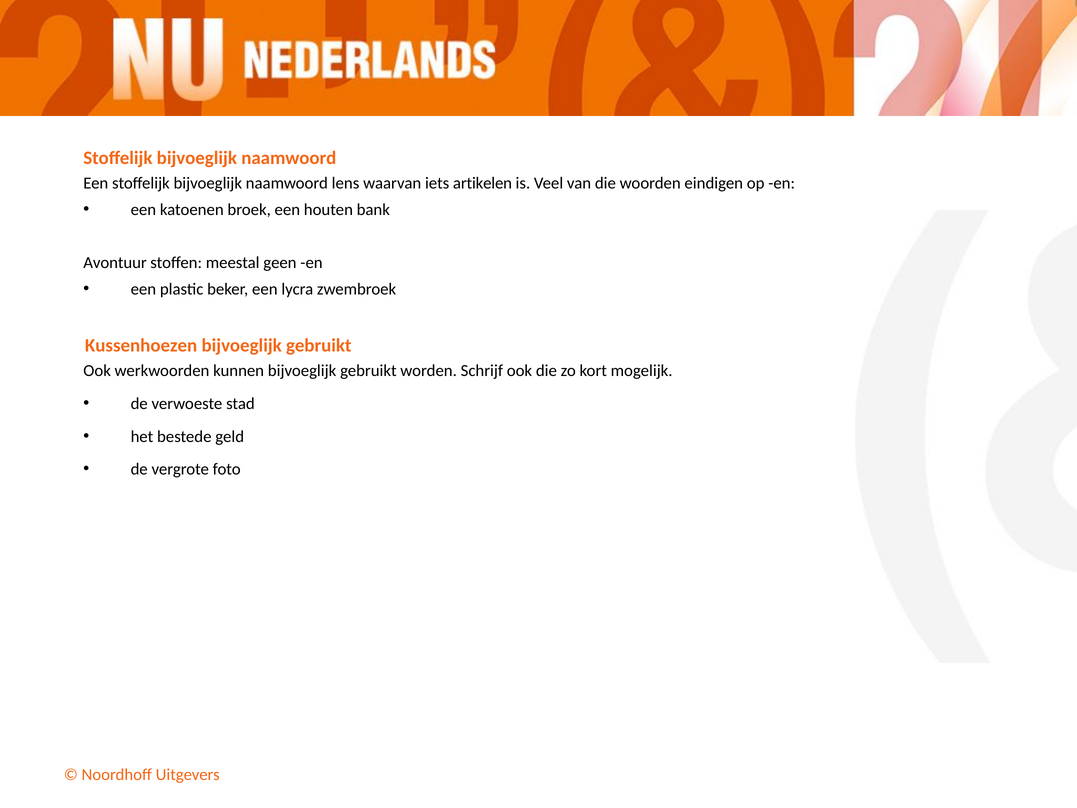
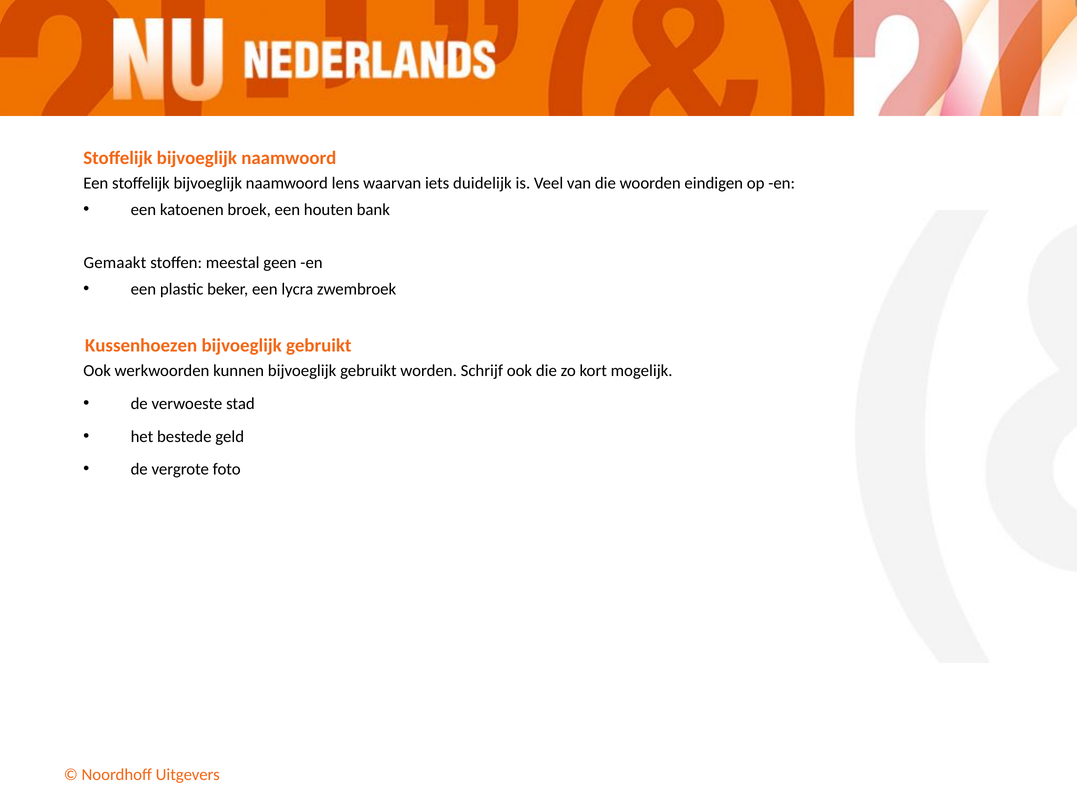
artikelen: artikelen -> duidelijk
Avontuur: Avontuur -> Gemaakt
